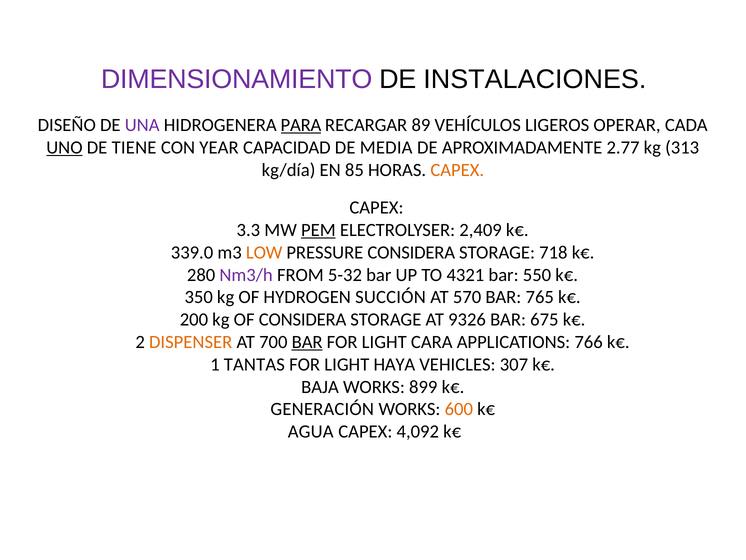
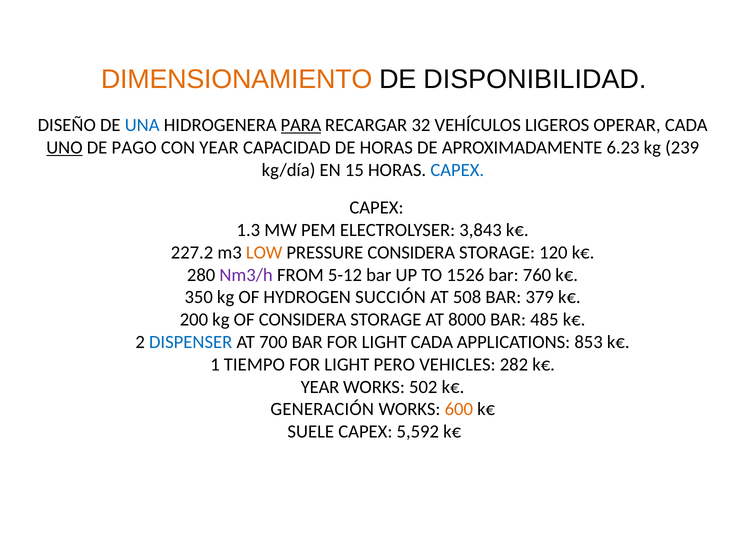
DIMENSIONAMIENTO colour: purple -> orange
INSTALACIONES: INSTALACIONES -> DISPONIBILIDAD
UNA colour: purple -> blue
89: 89 -> 32
TIENE: TIENE -> PAGO
DE MEDIA: MEDIA -> HORAS
2.77: 2.77 -> 6.23
313: 313 -> 239
85: 85 -> 15
CAPEX at (457, 170) colour: orange -> blue
3.3: 3.3 -> 1.3
PEM underline: present -> none
2,409: 2,409 -> 3,843
339.0: 339.0 -> 227.2
718: 718 -> 120
5-32: 5-32 -> 5-12
4321: 4321 -> 1526
550: 550 -> 760
570: 570 -> 508
765: 765 -> 379
9326: 9326 -> 8000
675: 675 -> 485
DISPENSER colour: orange -> blue
BAR at (307, 342) underline: present -> none
LIGHT CARA: CARA -> CADA
766: 766 -> 853
TANTAS: TANTAS -> TIEMPO
HAYA: HAYA -> PERO
307: 307 -> 282
BAJA at (320, 387): BAJA -> YEAR
899: 899 -> 502
AGUA: AGUA -> SUELE
4,092: 4,092 -> 5,592
